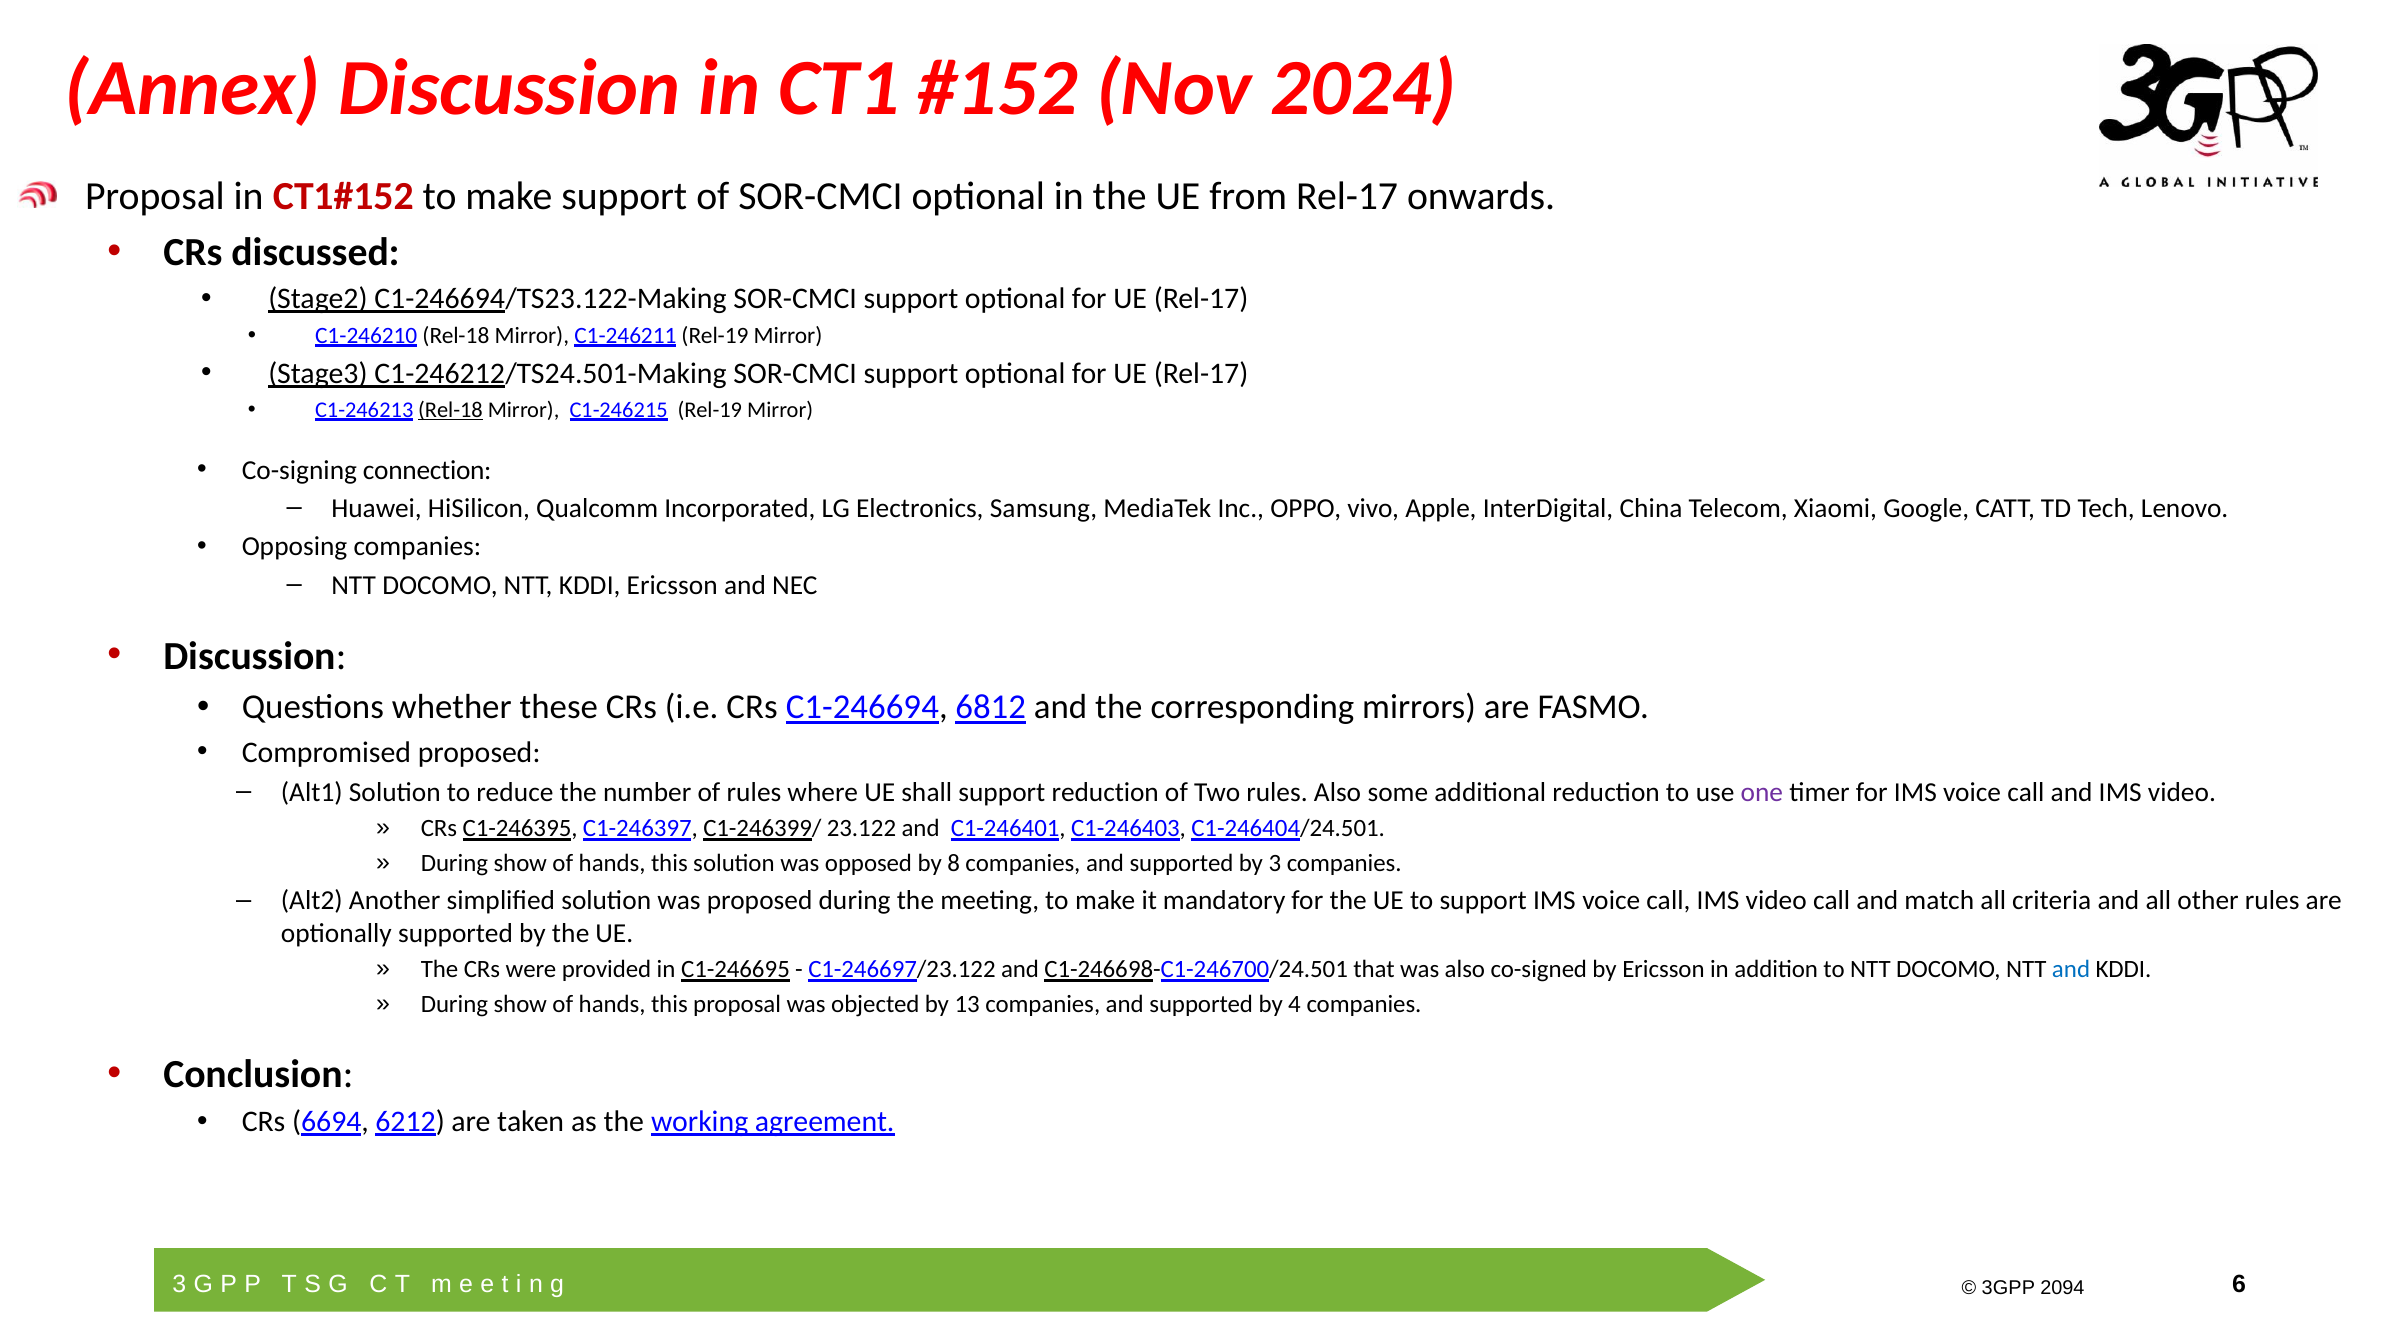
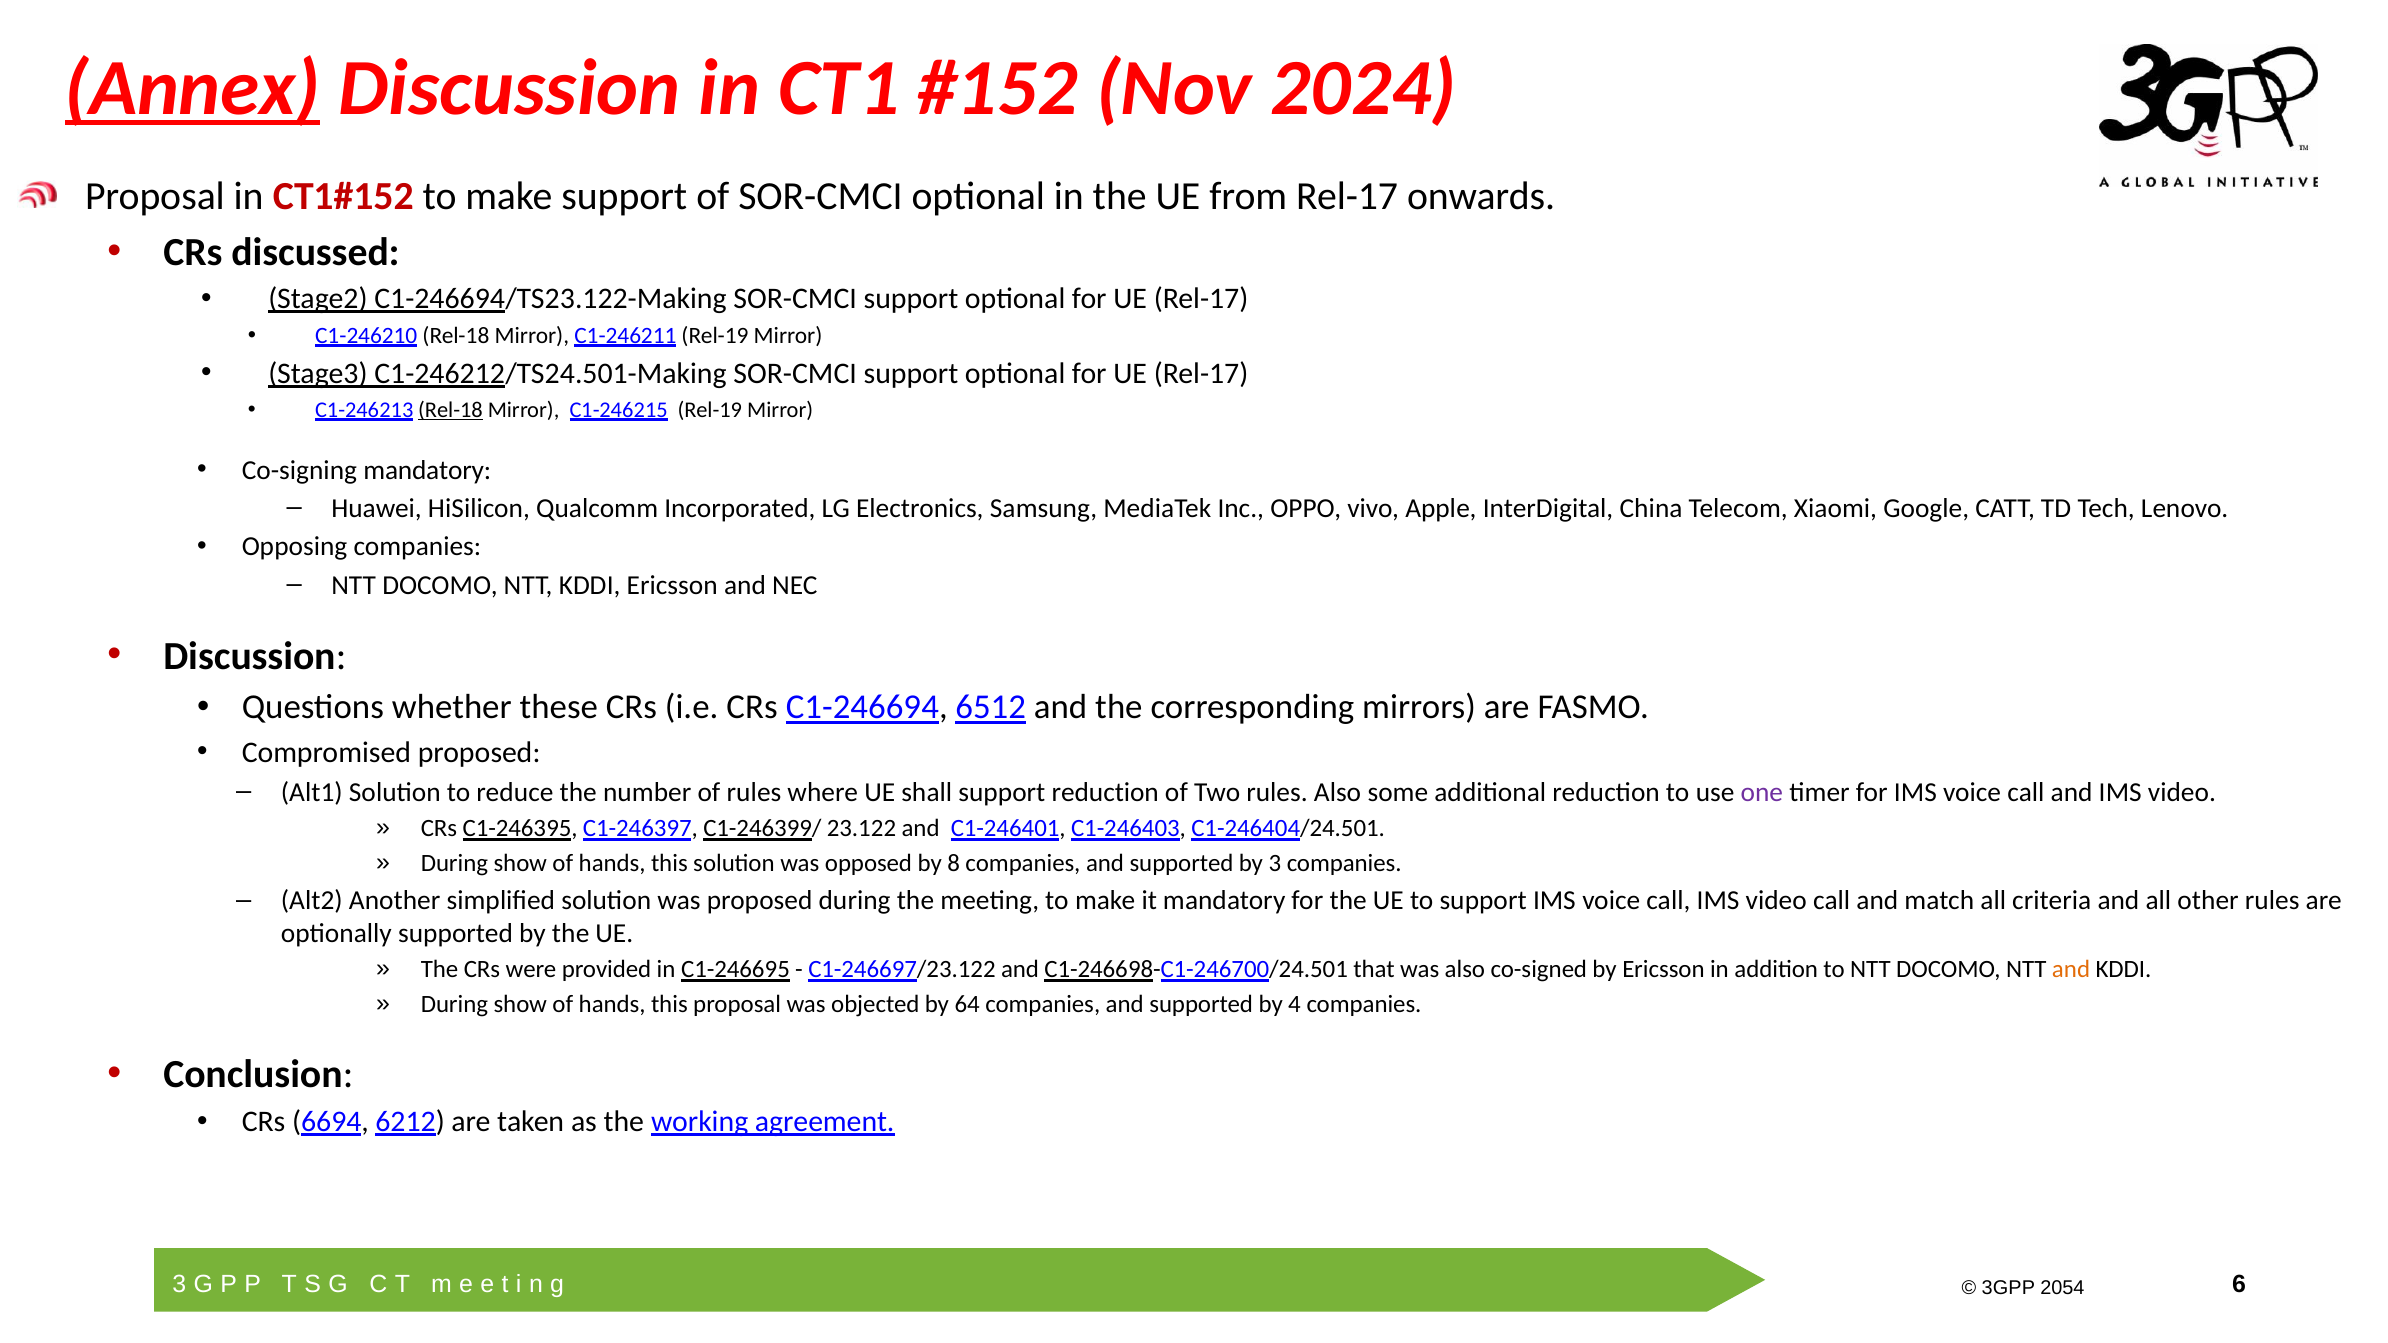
Annex underline: none -> present
Co-signing connection: connection -> mandatory
6812: 6812 -> 6512
and at (2071, 970) colour: blue -> orange
13: 13 -> 64
2094: 2094 -> 2054
